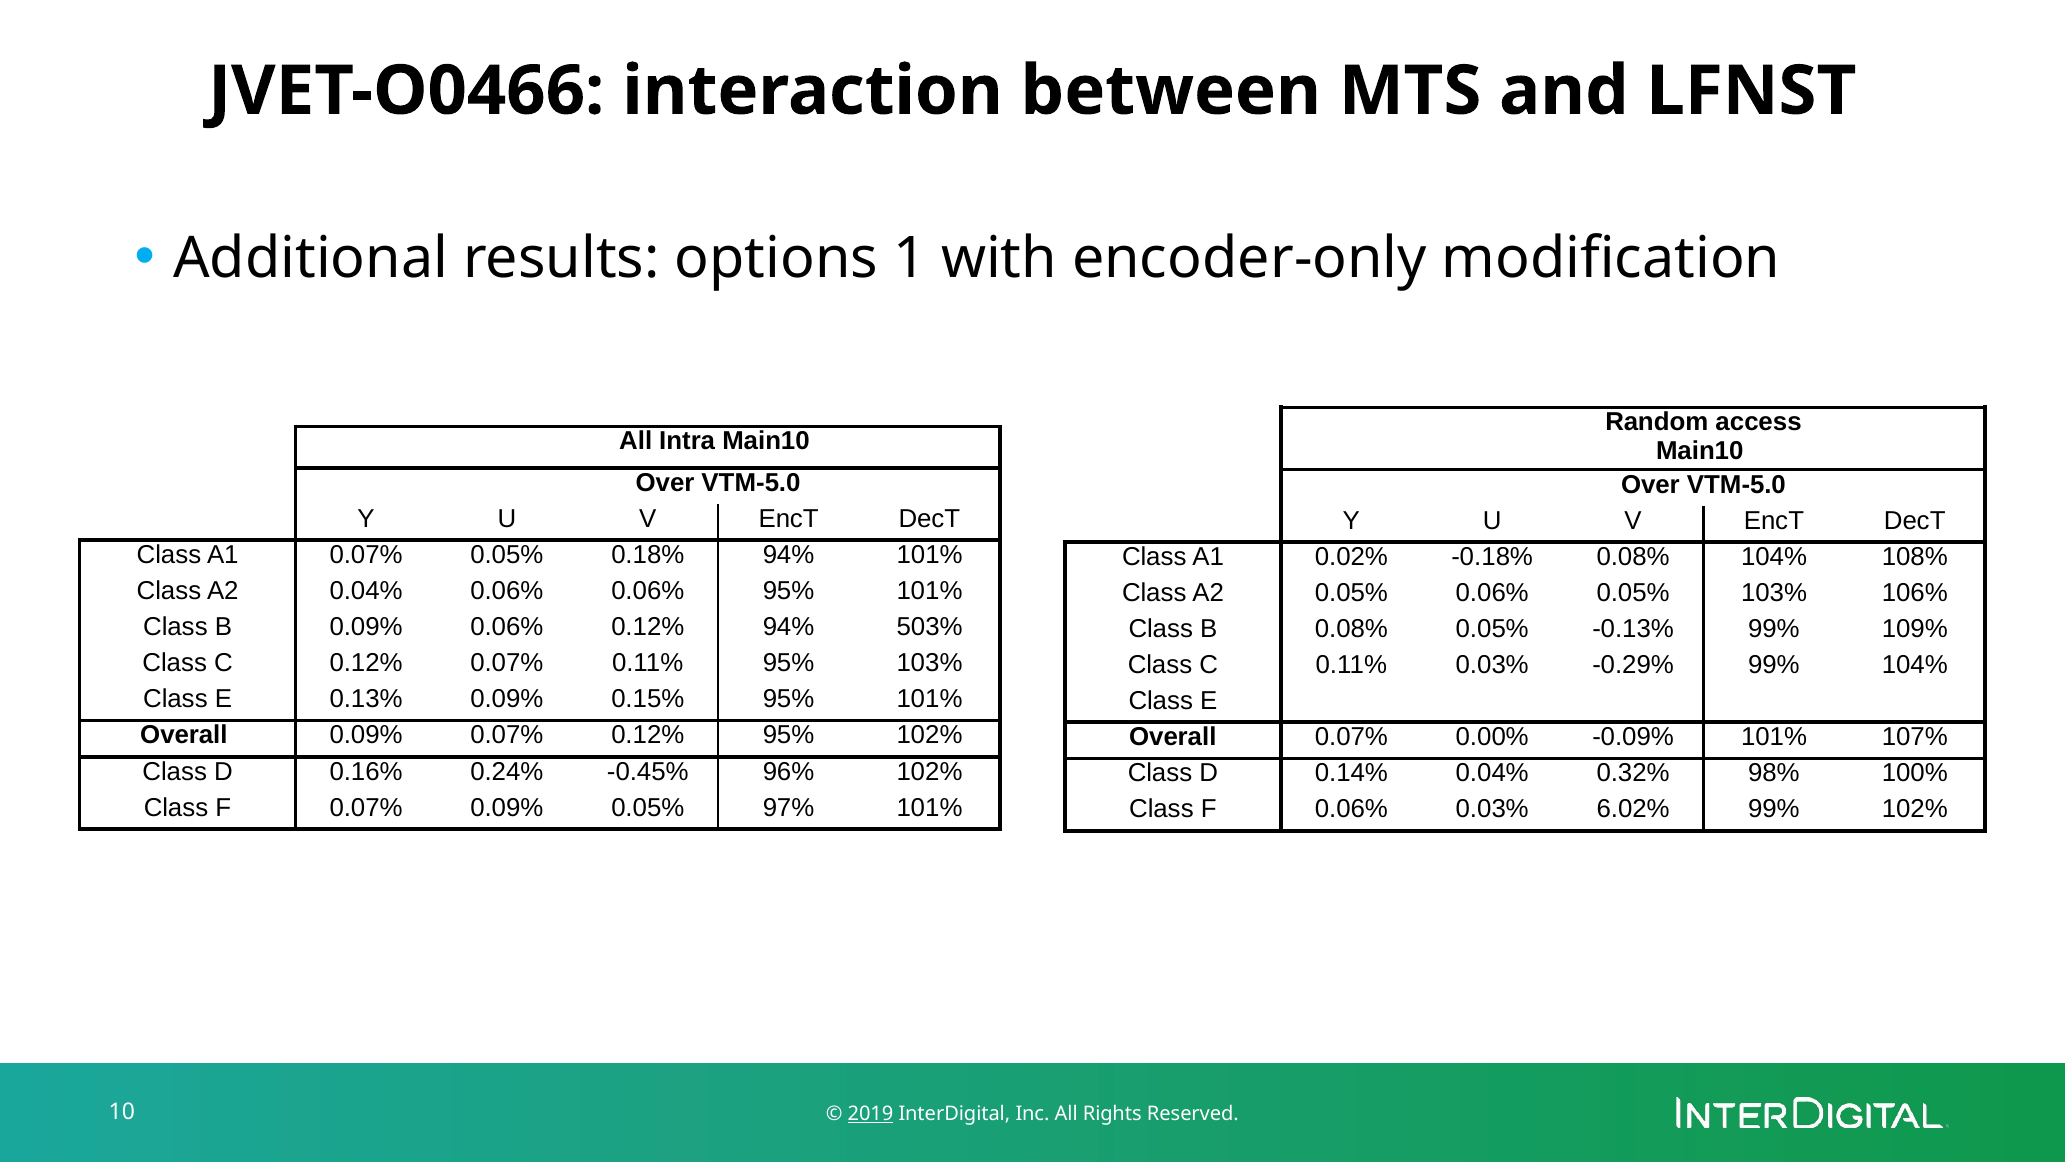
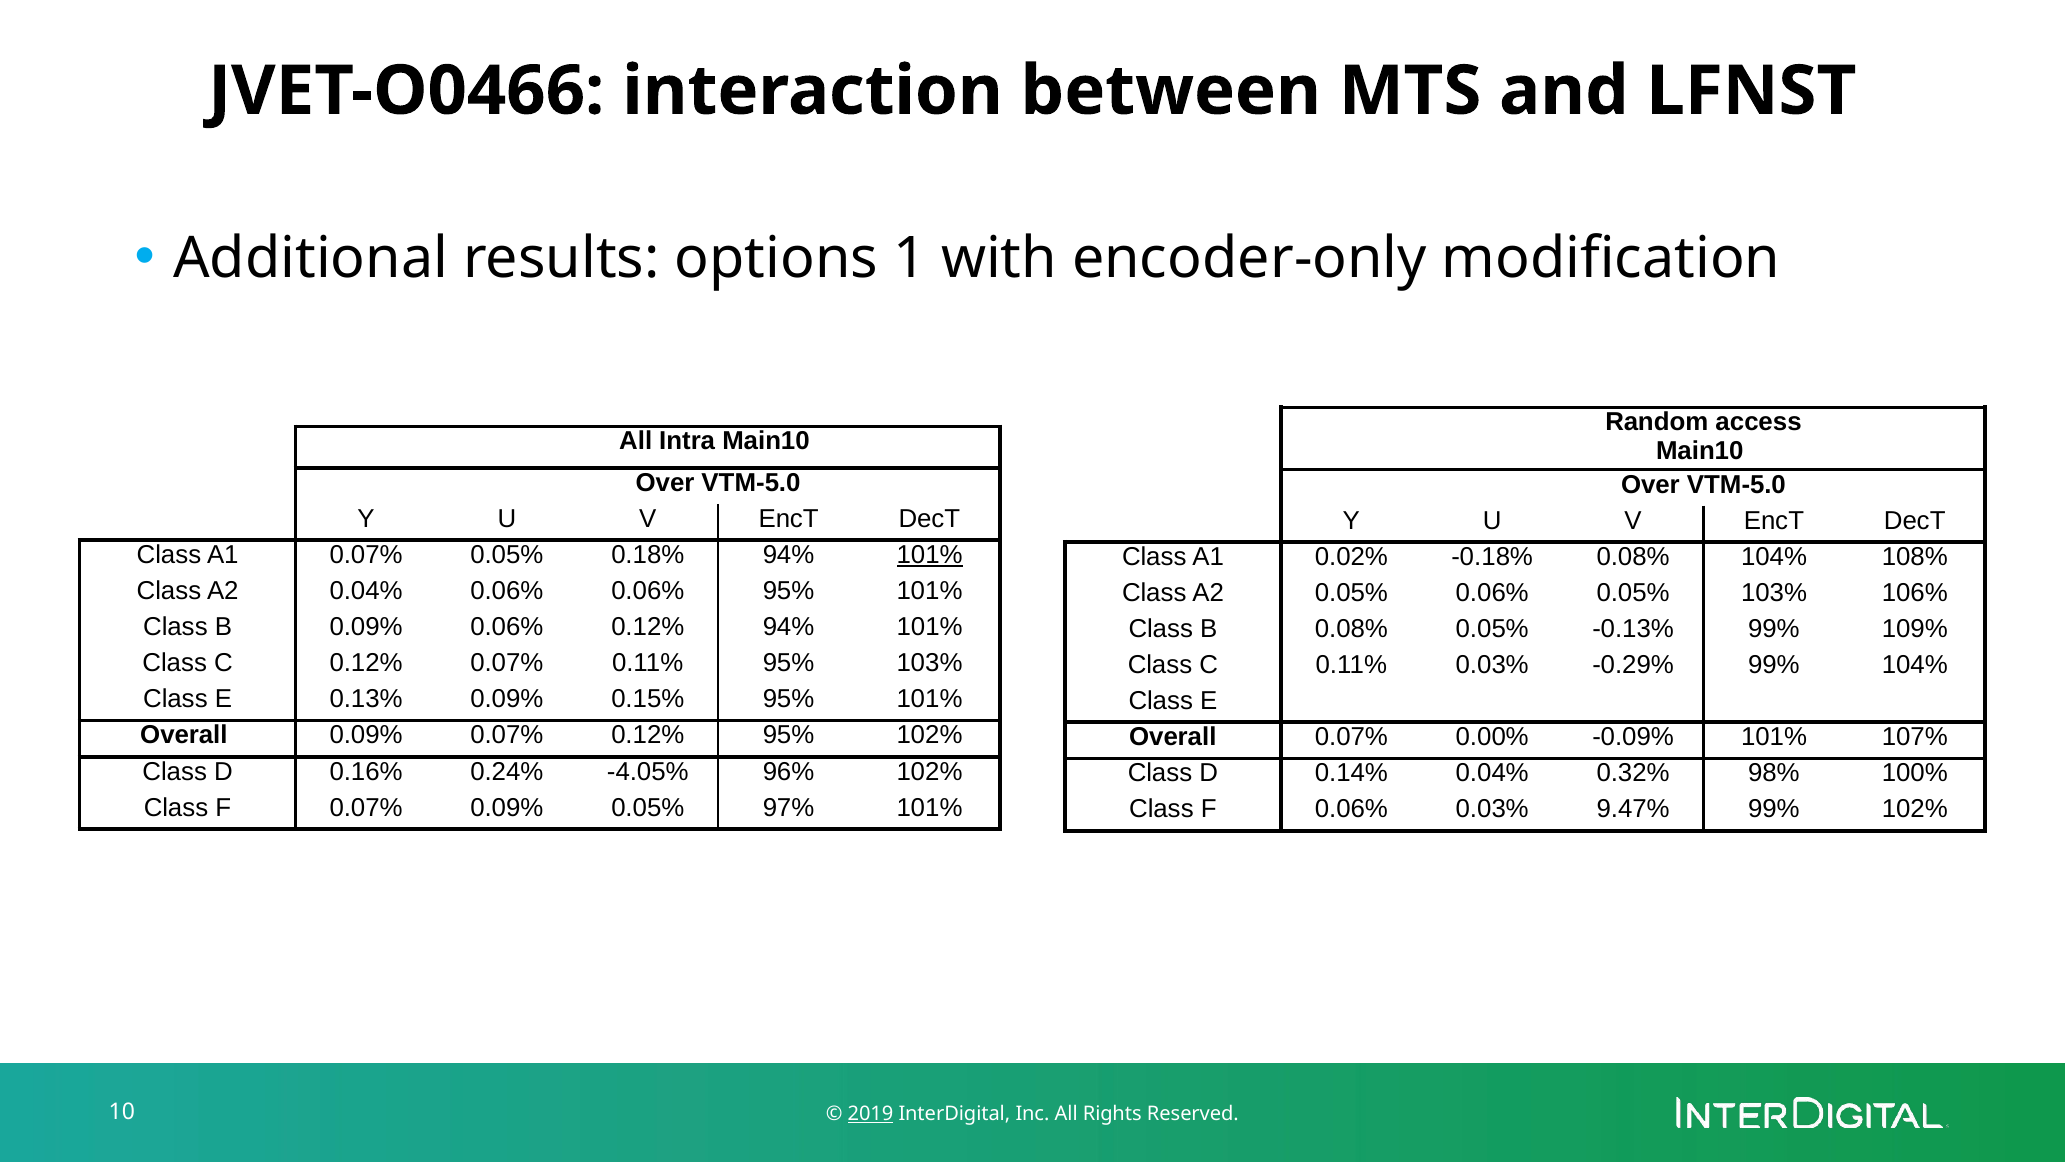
101% at (930, 555) underline: none -> present
0.12% 94% 503%: 503% -> 101%
-0.45%: -0.45% -> -4.05%
6.02%: 6.02% -> 9.47%
